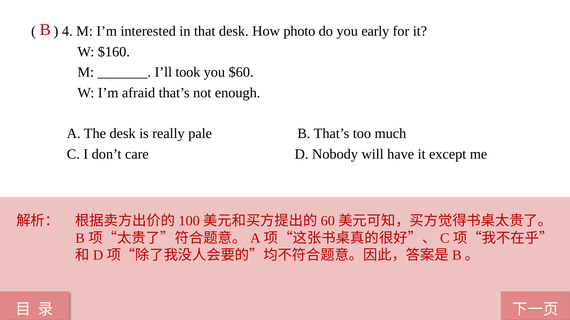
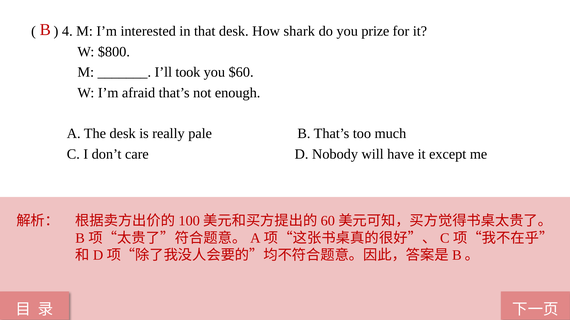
photo: photo -> shark
early: early -> prize
$160: $160 -> $800
